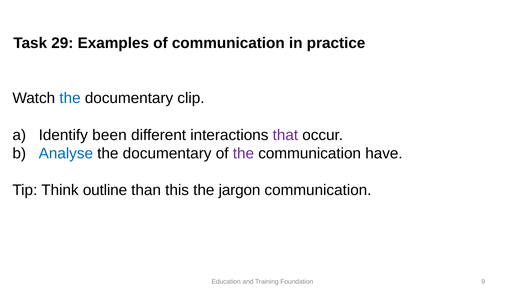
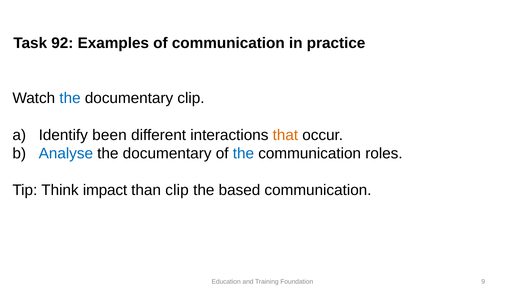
29: 29 -> 92
that colour: purple -> orange
the at (243, 153) colour: purple -> blue
have: have -> roles
outline: outline -> impact
than this: this -> clip
jargon: jargon -> based
